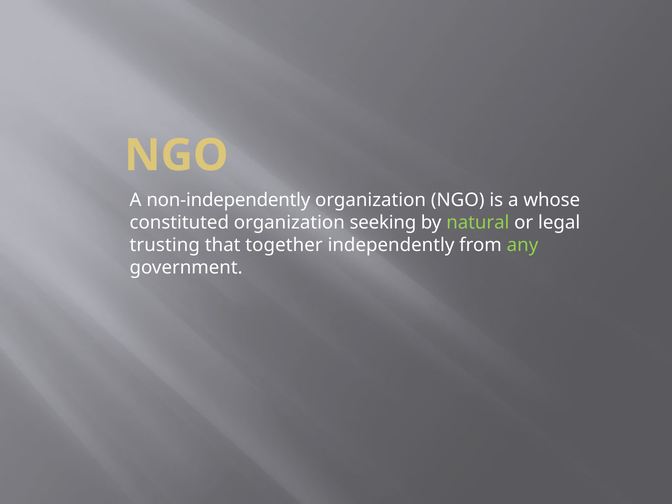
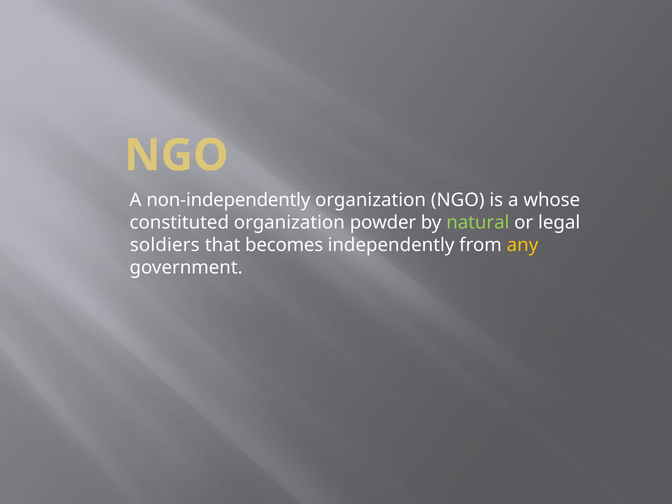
seeking: seeking -> powder
trusting: trusting -> soldiers
together: together -> becomes
any colour: light green -> yellow
